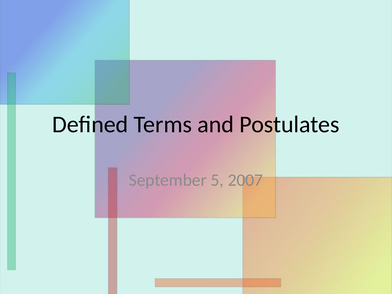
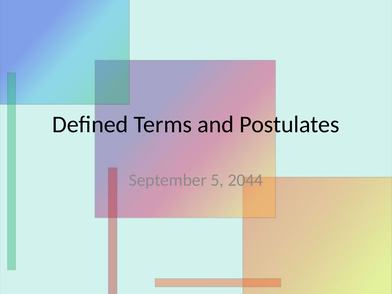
2007: 2007 -> 2044
